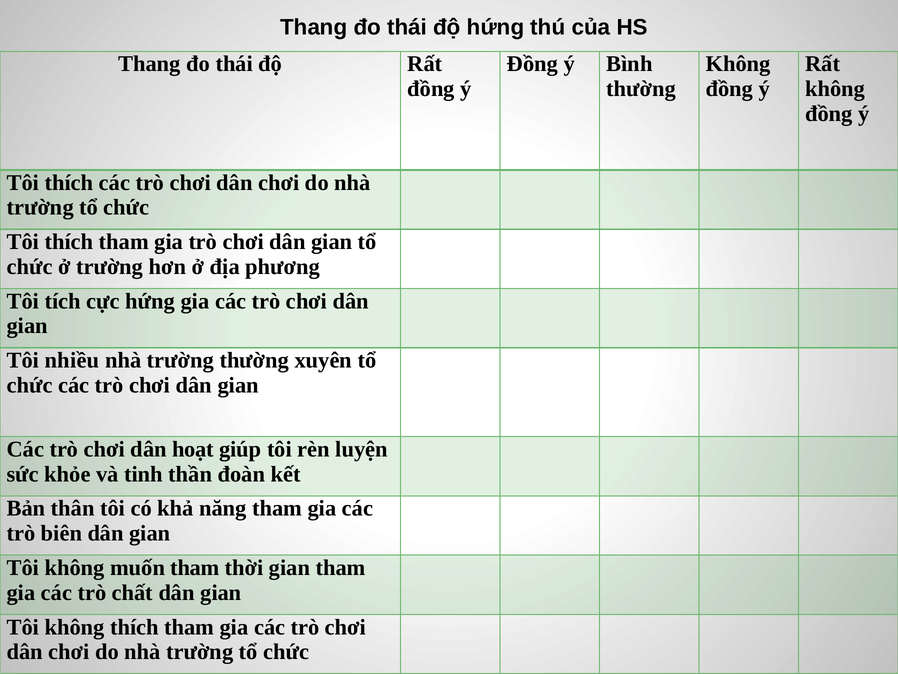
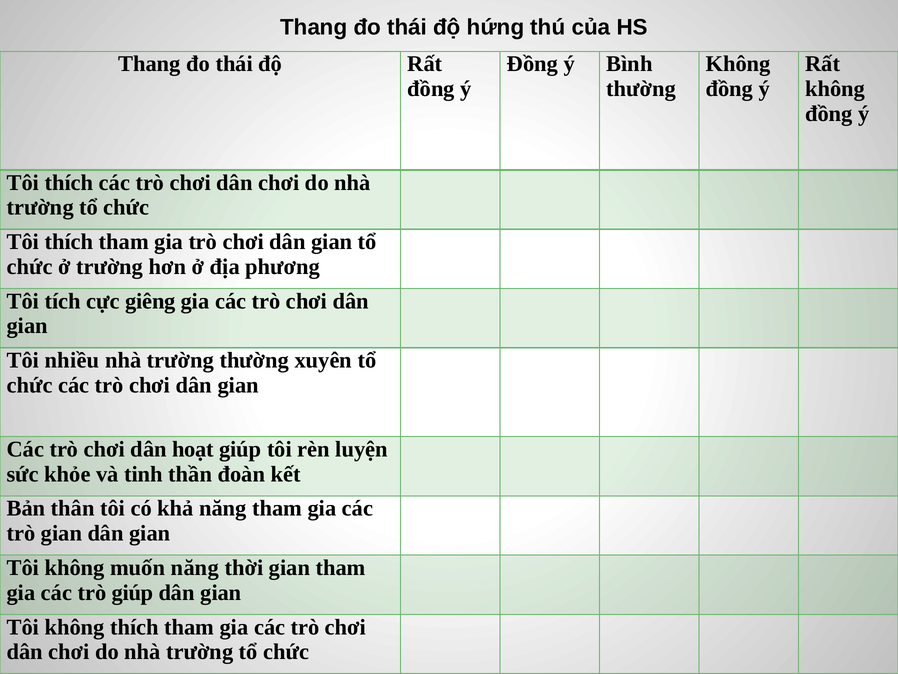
cực hứng: hứng -> giêng
trò biên: biên -> gian
muốn tham: tham -> năng
trò chất: chất -> giúp
